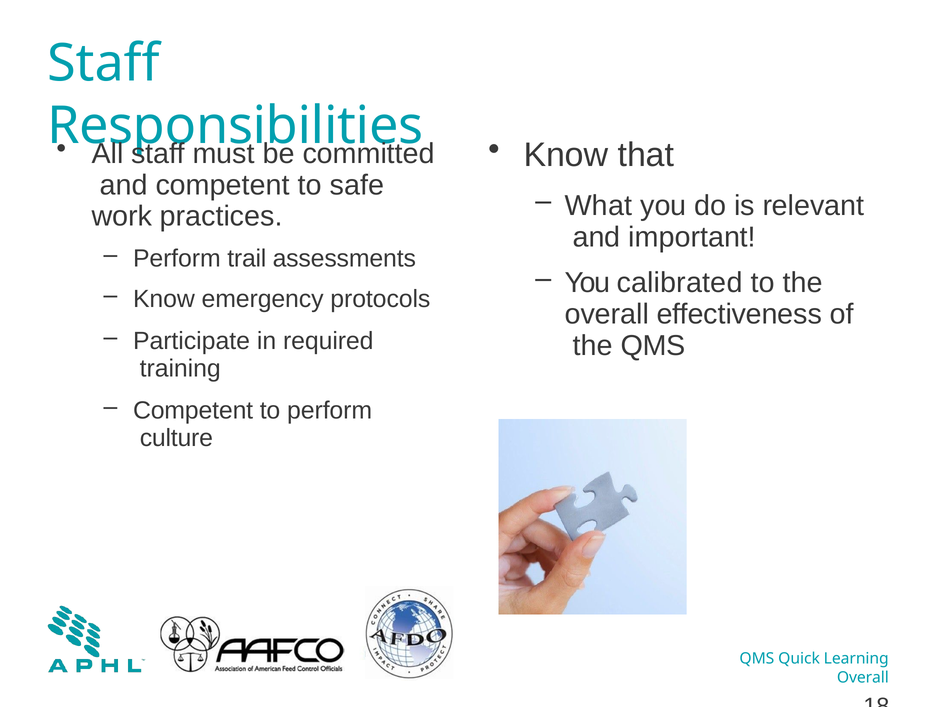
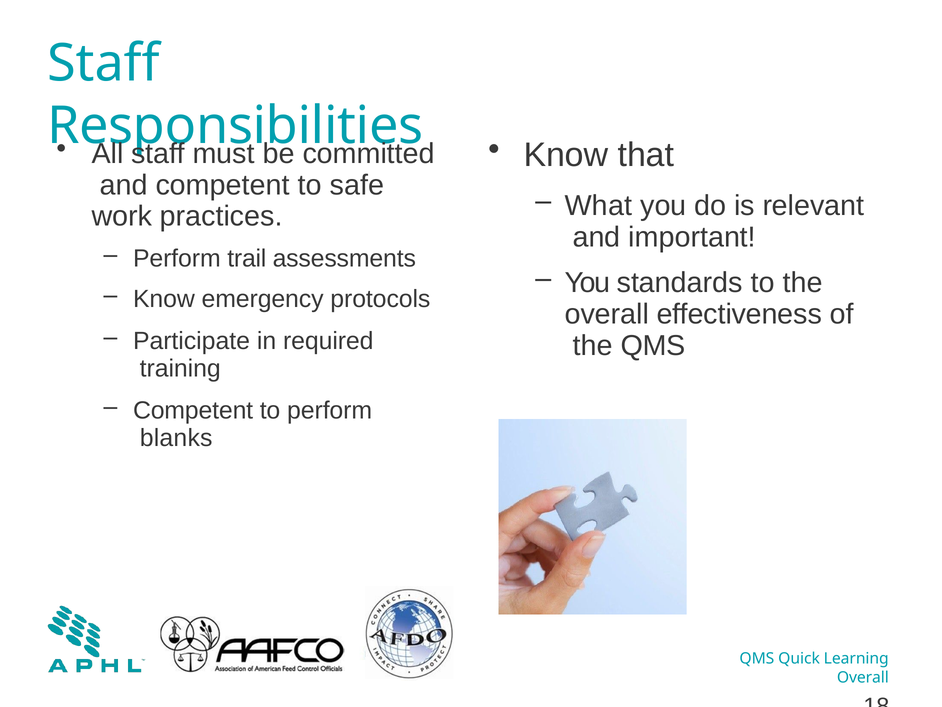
calibrated: calibrated -> standards
culture: culture -> blanks
